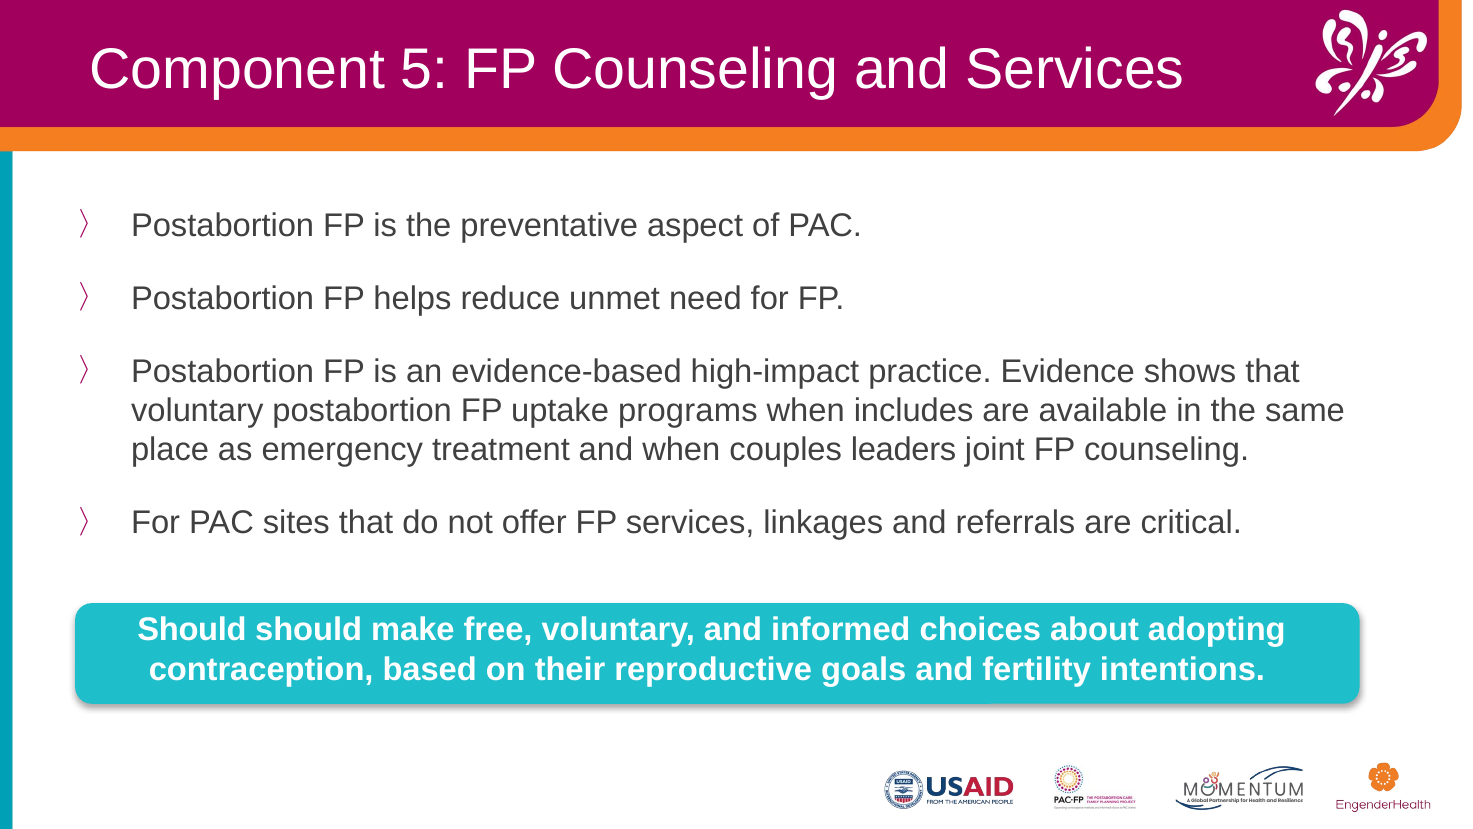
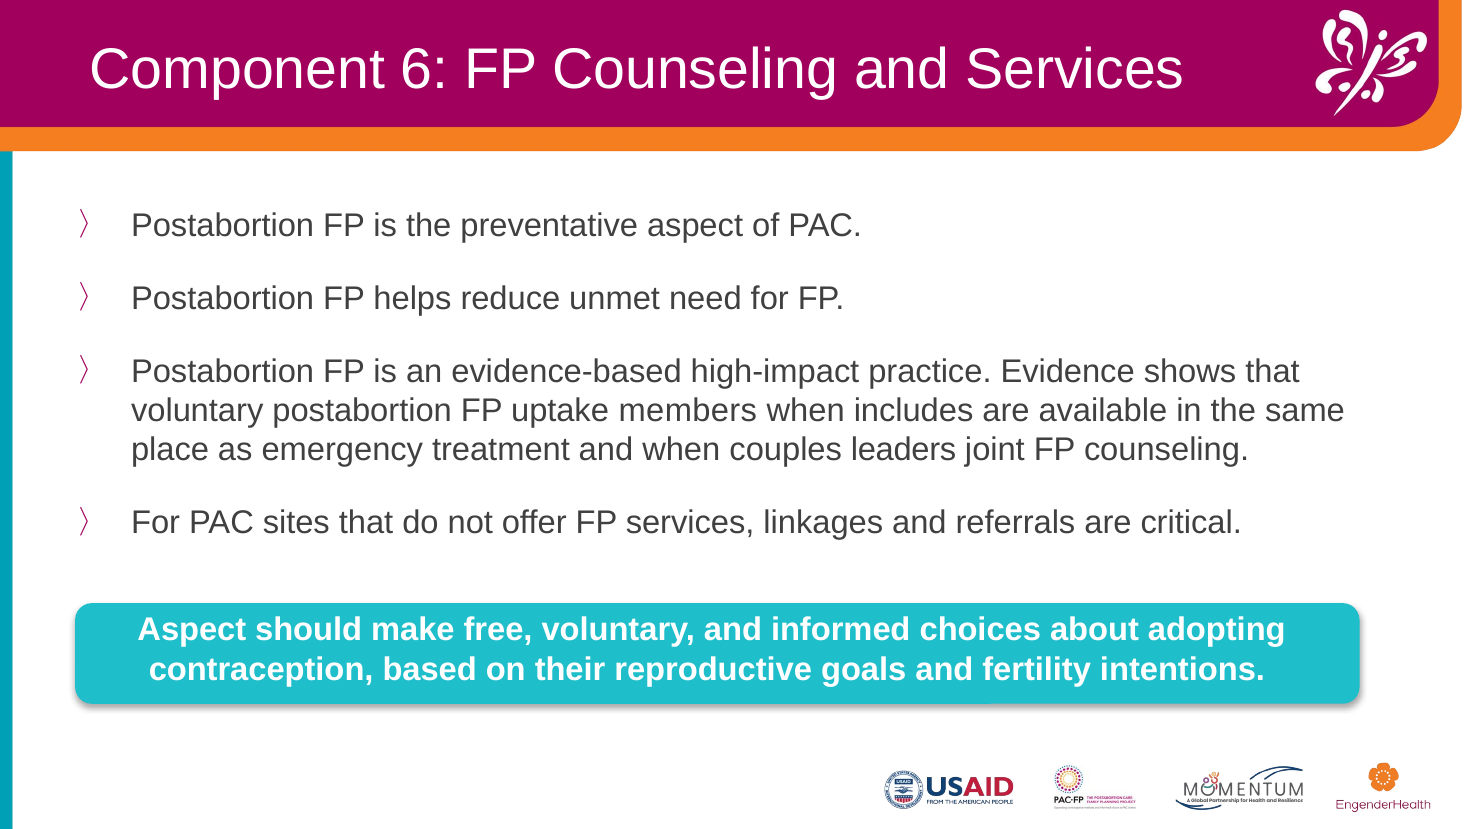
5: 5 -> 6
programs: programs -> members
Should at (192, 630): Should -> Aspect
